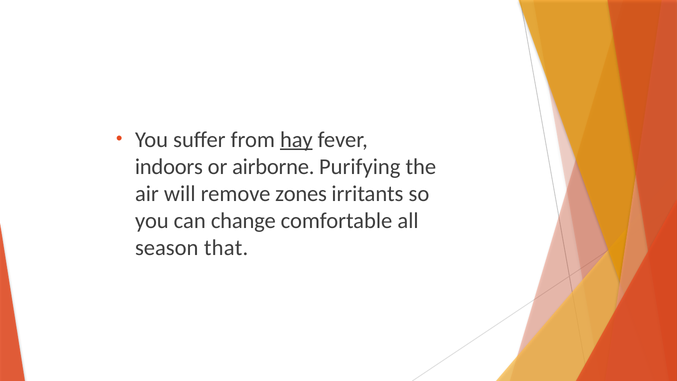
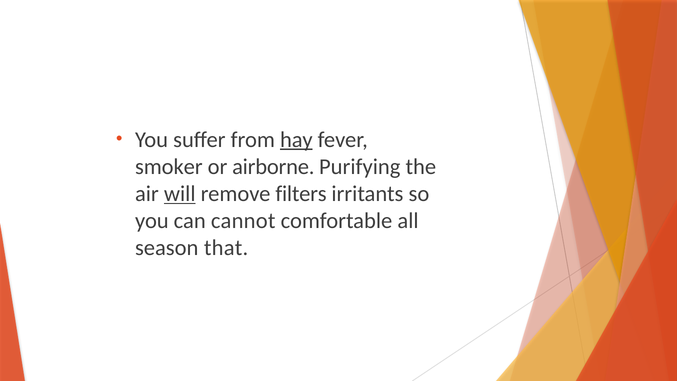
indoors: indoors -> smoker
will underline: none -> present
zones: zones -> filters
change: change -> cannot
